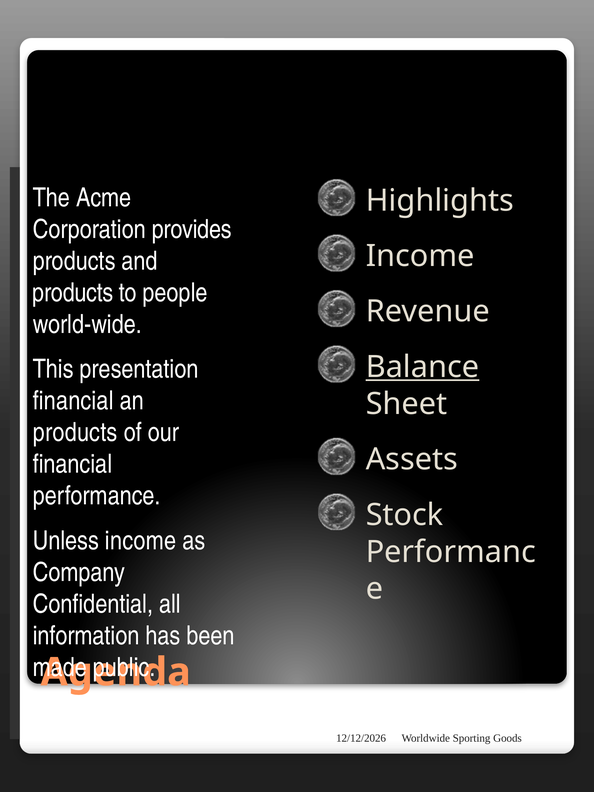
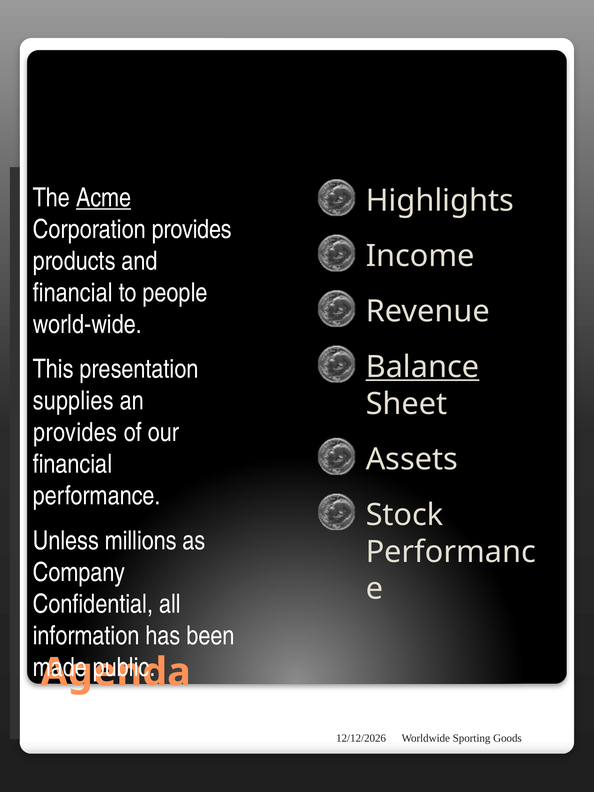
Acme underline: none -> present
products at (73, 293): products -> financial
financial at (73, 401): financial -> supplies
products at (75, 433): products -> provides
Unless income: income -> millions
